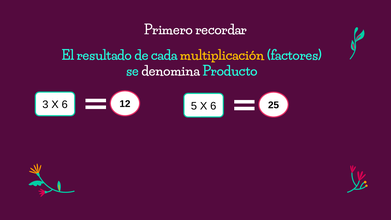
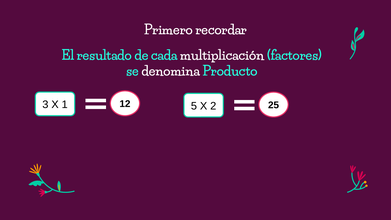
multiplicación colour: yellow -> white
3 X 6: 6 -> 1
5 X 6: 6 -> 2
